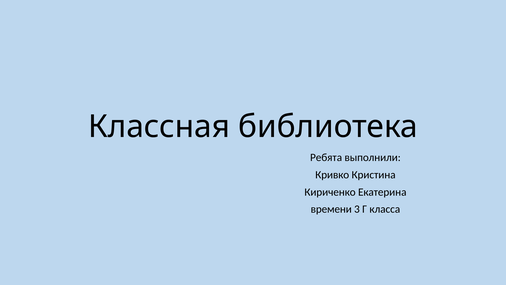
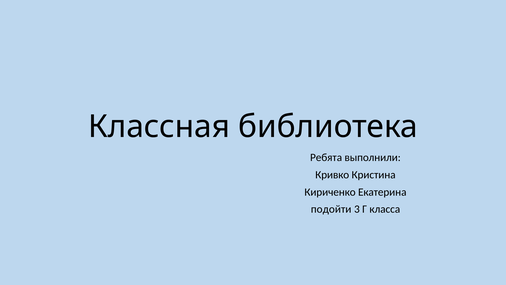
времени: времени -> подойти
